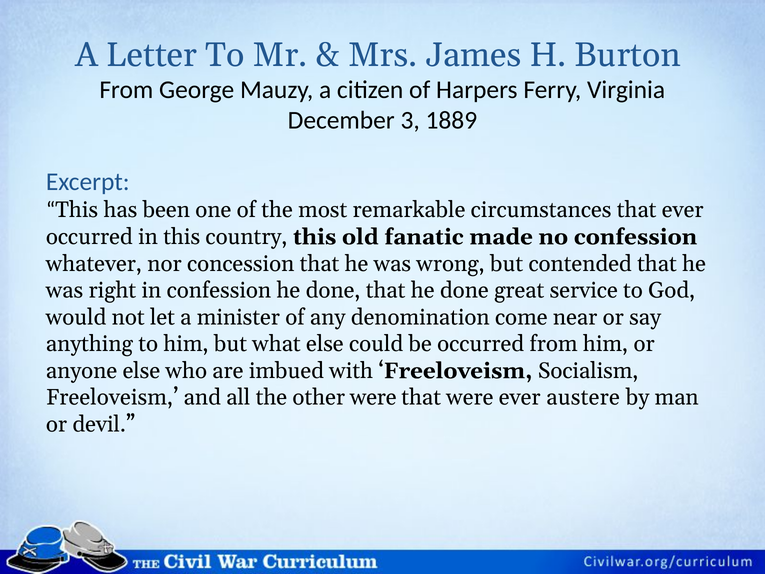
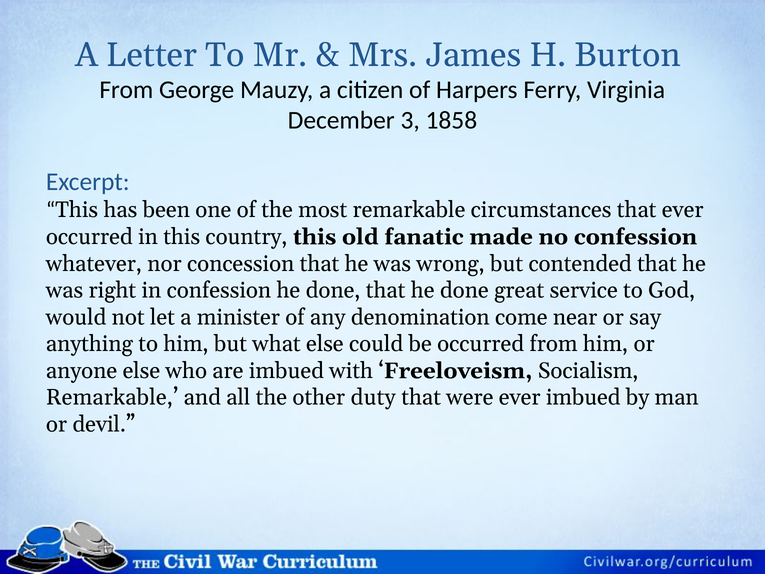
1889: 1889 -> 1858
Freeloveism at (112, 397): Freeloveism -> Remarkable
other were: were -> duty
ever austere: austere -> imbued
